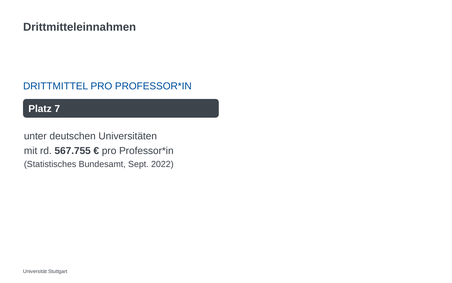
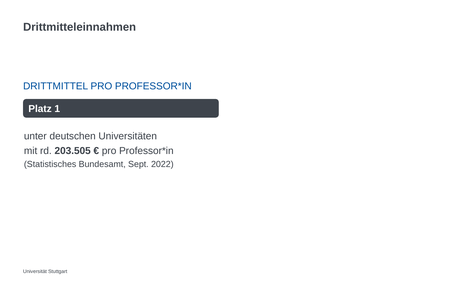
7: 7 -> 1
567.755: 567.755 -> 203.505
